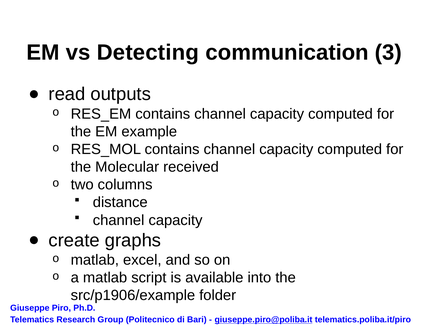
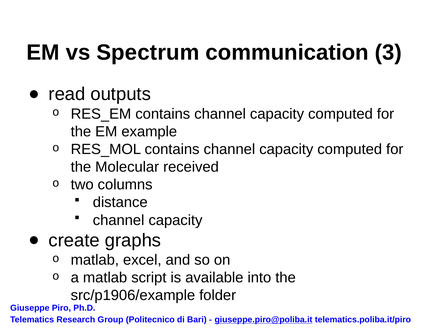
Detecting: Detecting -> Spectrum
